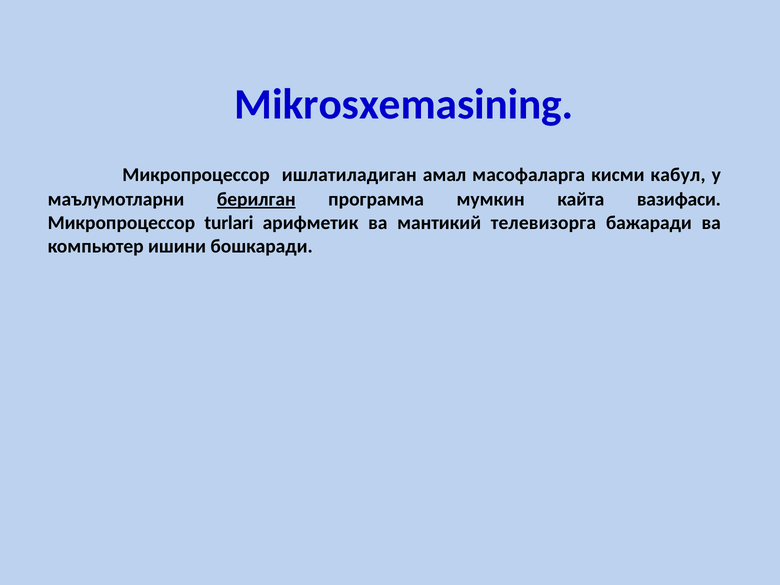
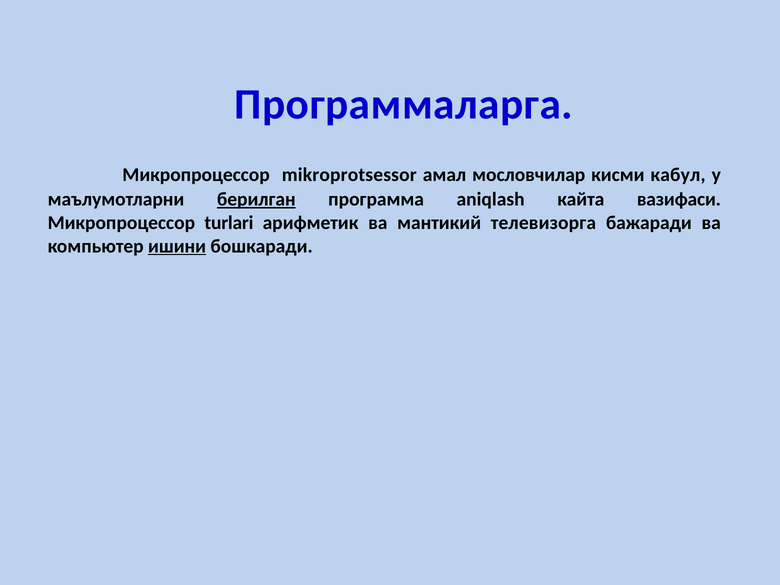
Mikrosxemasining: Mikrosxemasining -> Программаларга
ишлатиладиган: ишлатиладиган -> mikroprotsessor
масофаларга: масофаларга -> мословчилар
мумкин: мумкин -> aniqlash
ишини underline: none -> present
